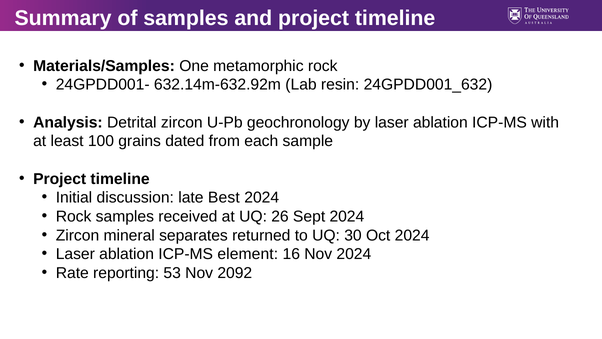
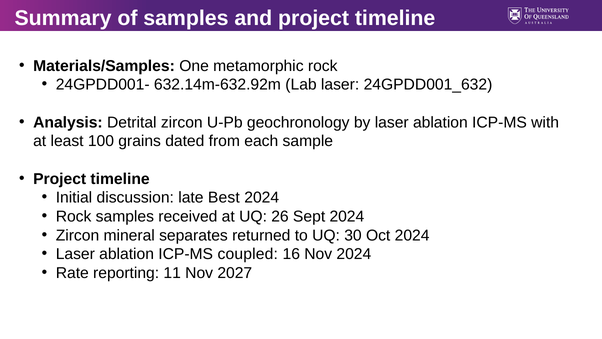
Lab resin: resin -> laser
element: element -> coupled
53: 53 -> 11
2092: 2092 -> 2027
